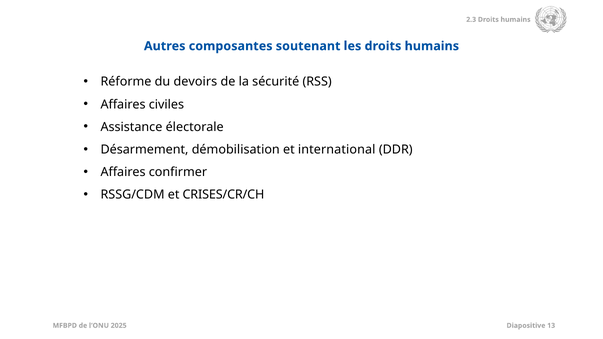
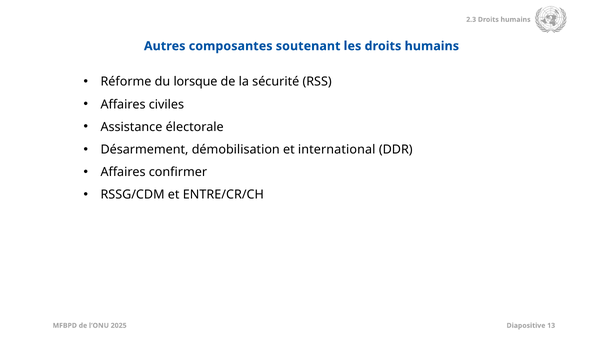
devoirs: devoirs -> lorsque
CRISES/CR/CH: CRISES/CR/CH -> ENTRE/CR/CH
